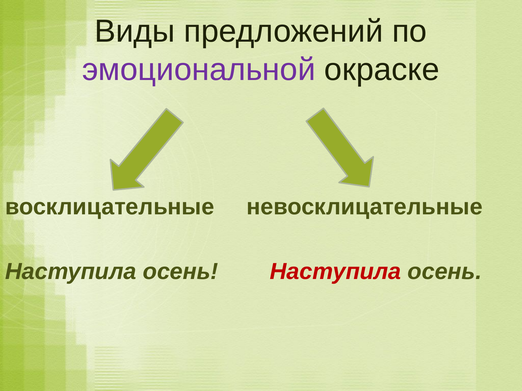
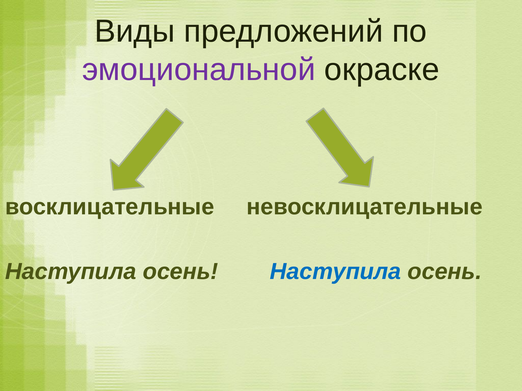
Наступила at (336, 272) colour: red -> blue
